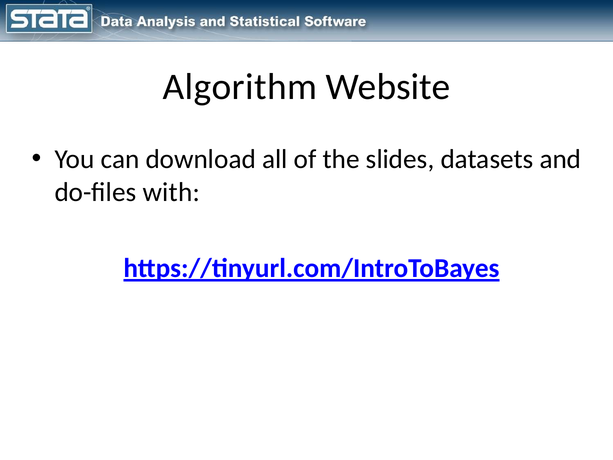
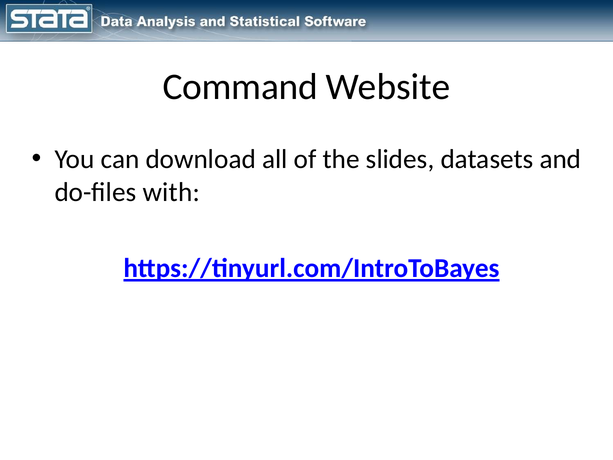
Algorithm: Algorithm -> Command
